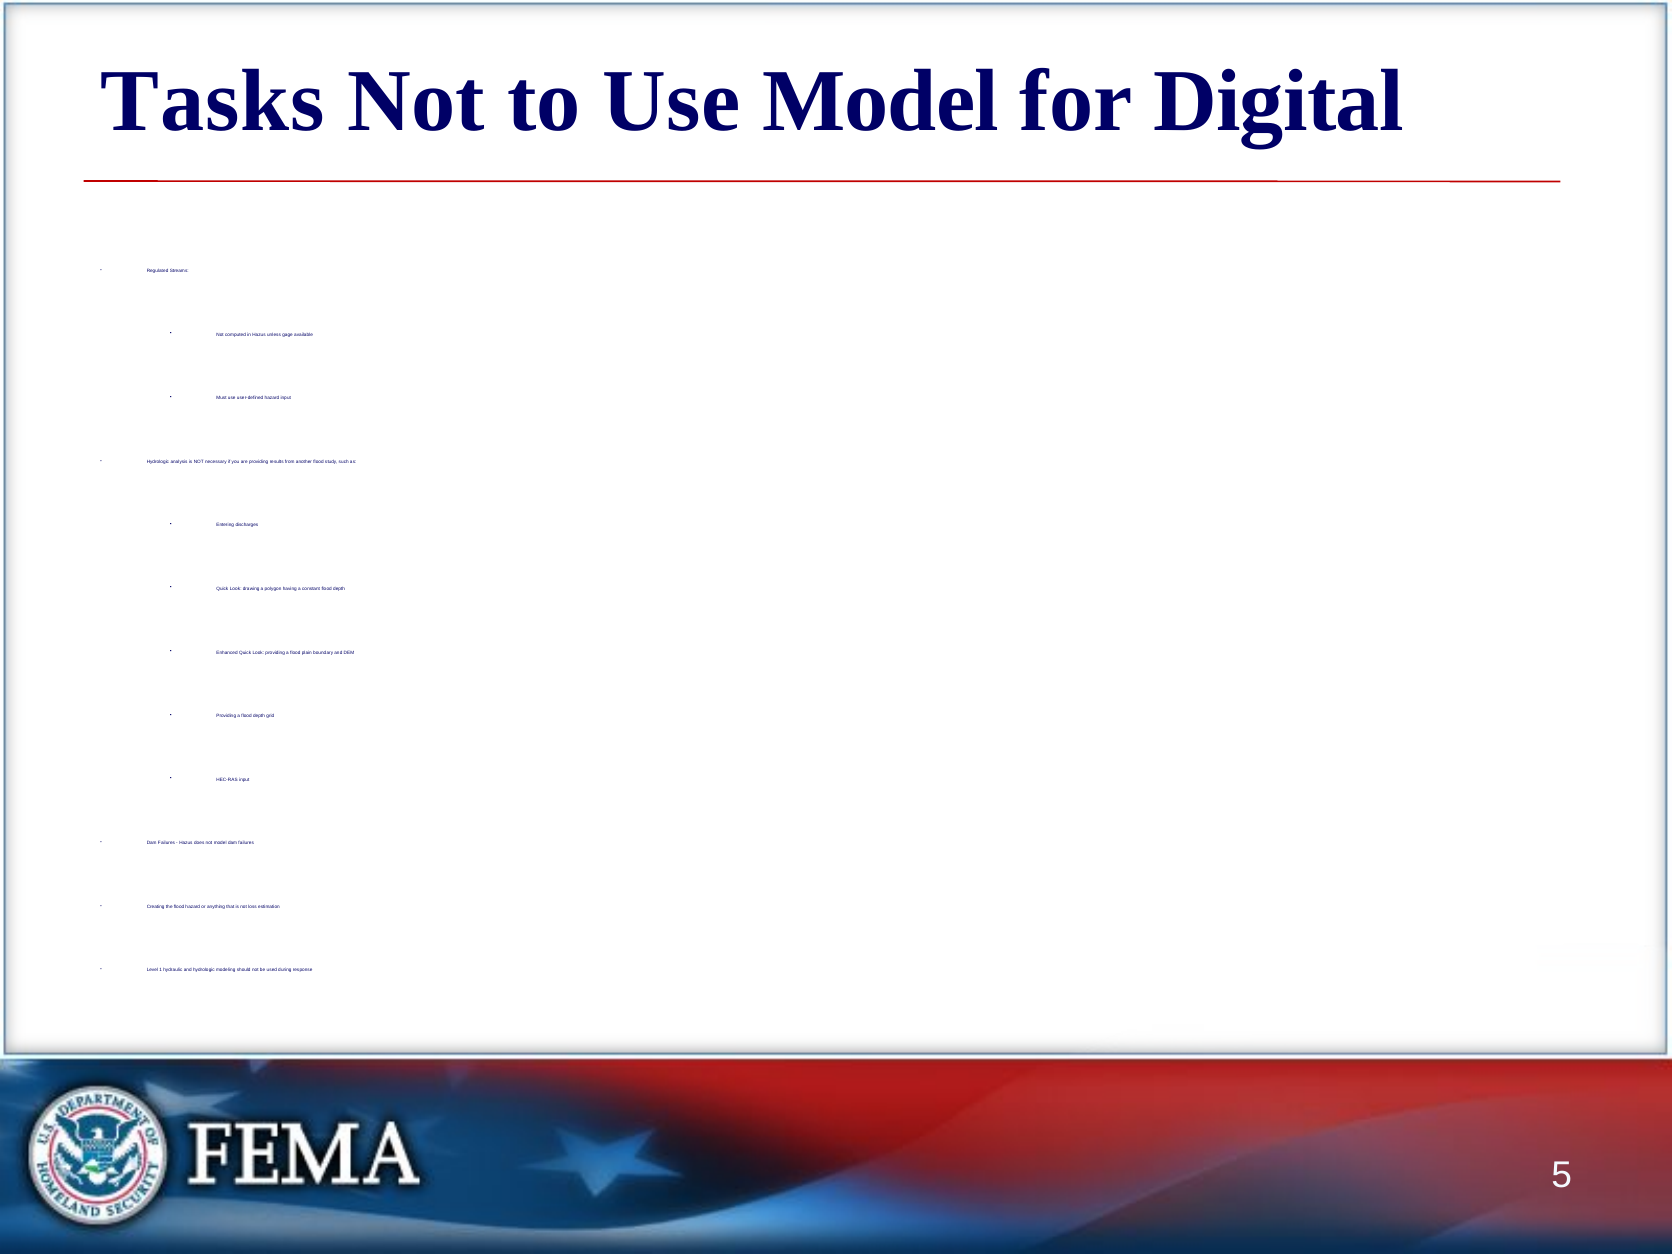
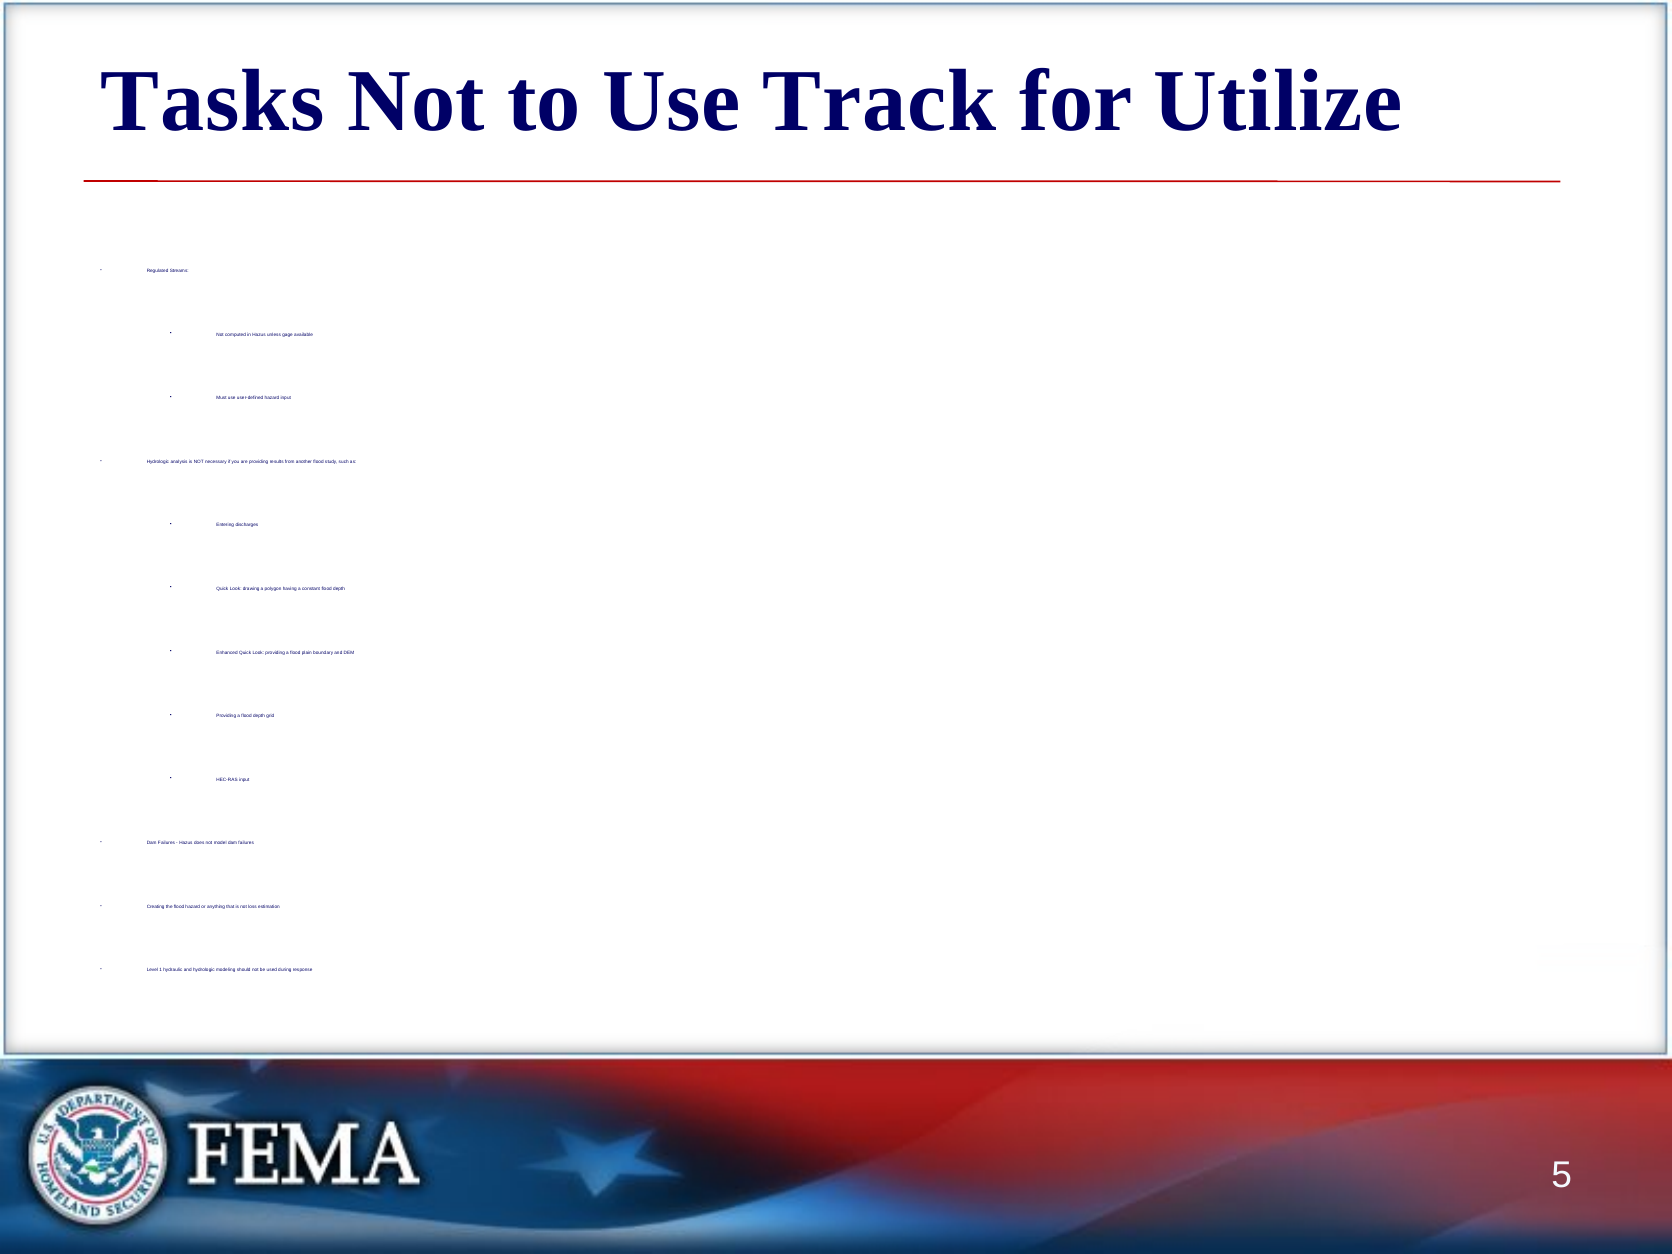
Use Model: Model -> Track
Digital: Digital -> Utilize
